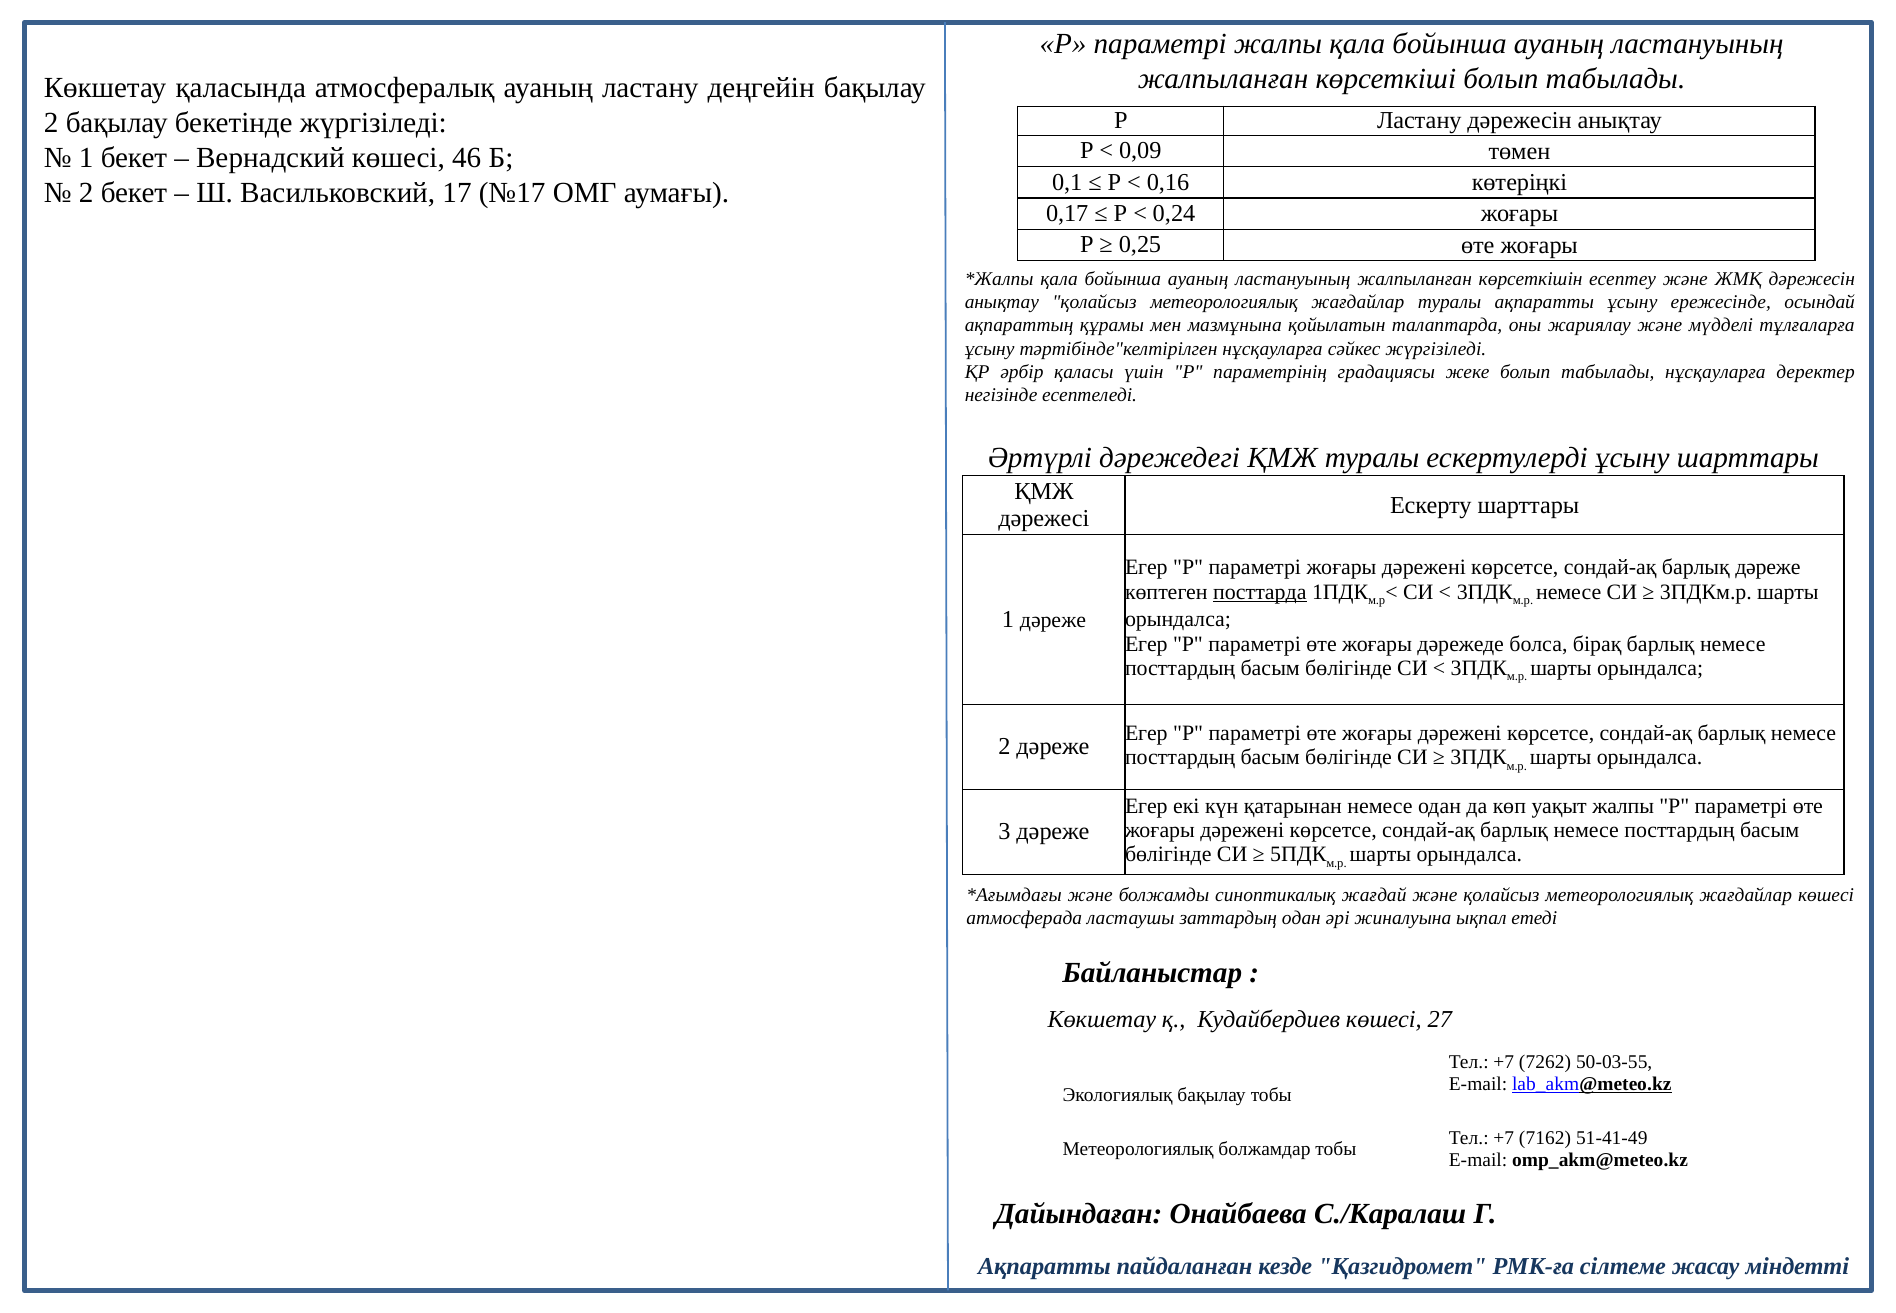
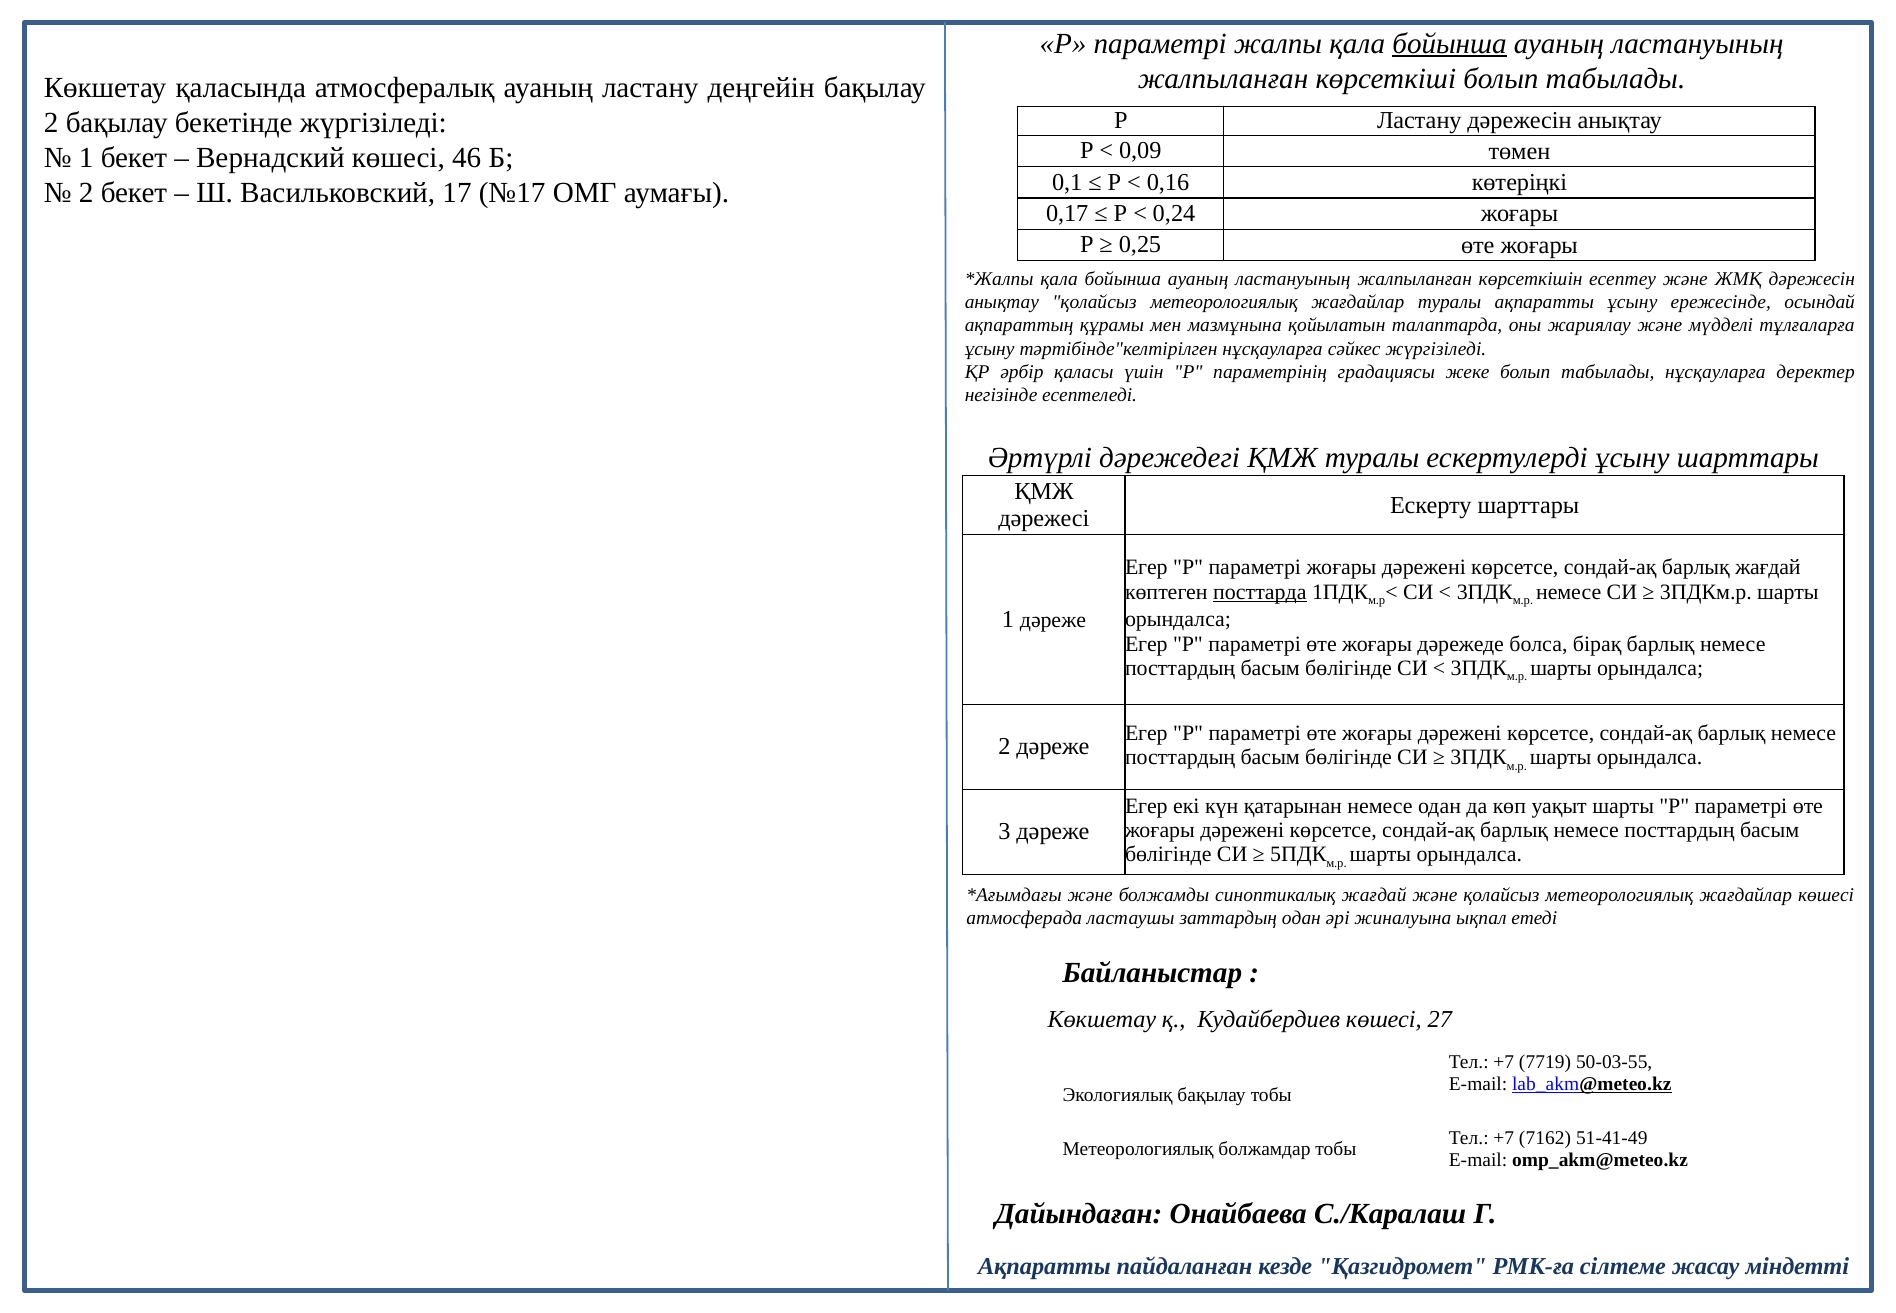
бойынша at (1450, 43) underline: none -> present
барлық дәреже: дәреже -> жағдай
уақыт жалпы: жалпы -> шарты
7262: 7262 -> 7719
